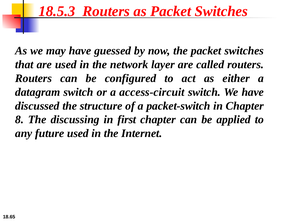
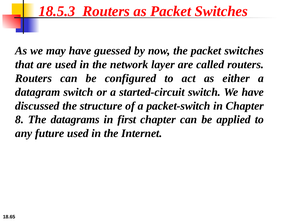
access-circuit: access-circuit -> started-circuit
discussing: discussing -> datagrams
